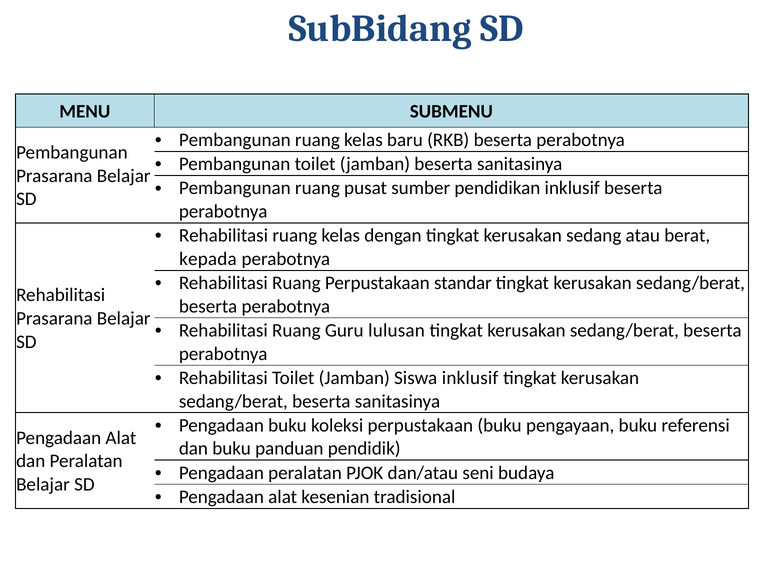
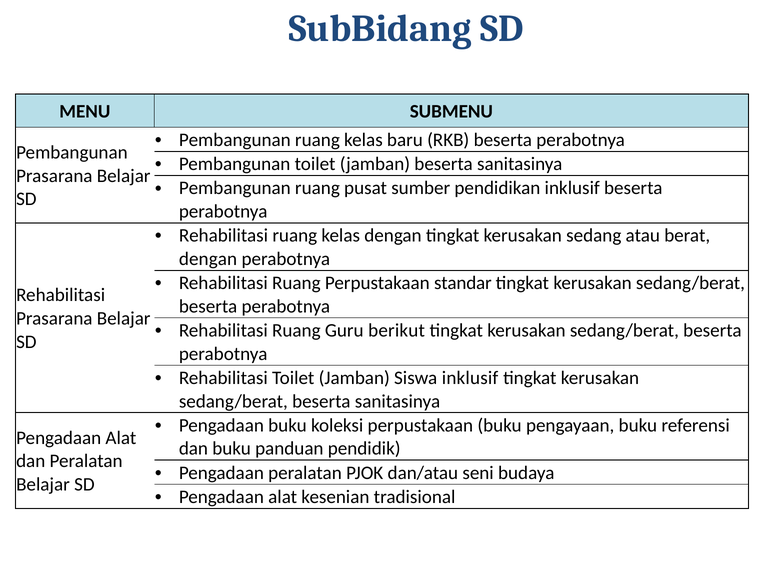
kepada at (208, 259): kepada -> dengan
lulusan: lulusan -> berikut
